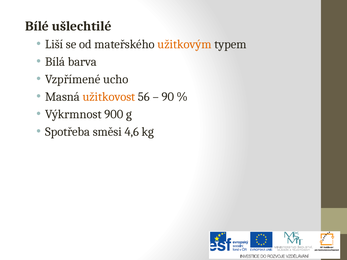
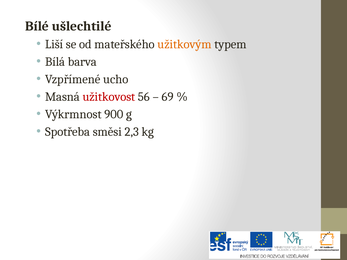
užitkovost colour: orange -> red
90: 90 -> 69
4,6: 4,6 -> 2,3
